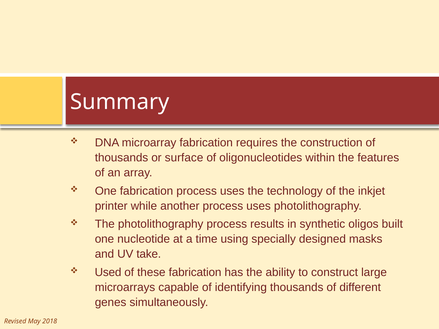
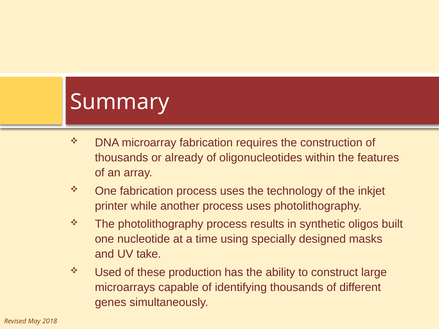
surface: surface -> already
these fabrication: fabrication -> production
